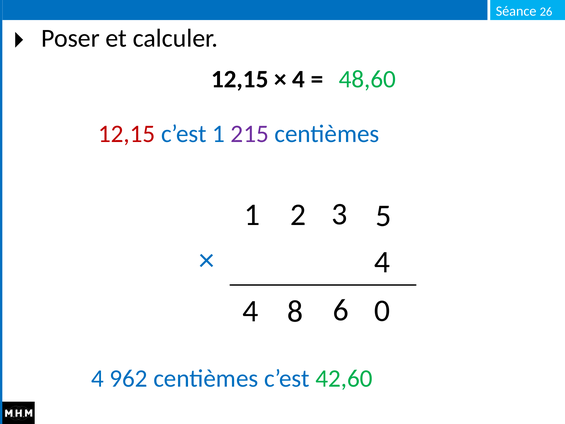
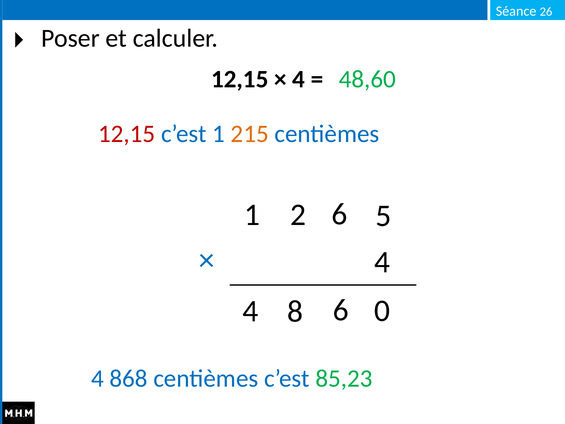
215 colour: purple -> orange
3 at (339, 214): 3 -> 6
962: 962 -> 868
42,60: 42,60 -> 85,23
